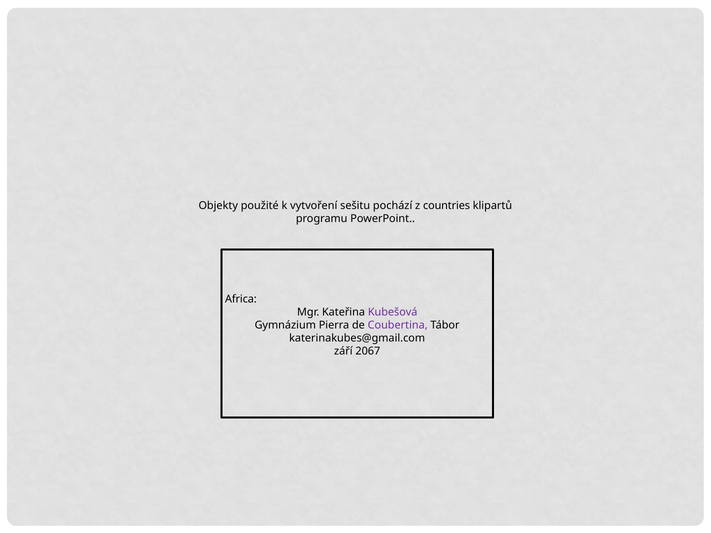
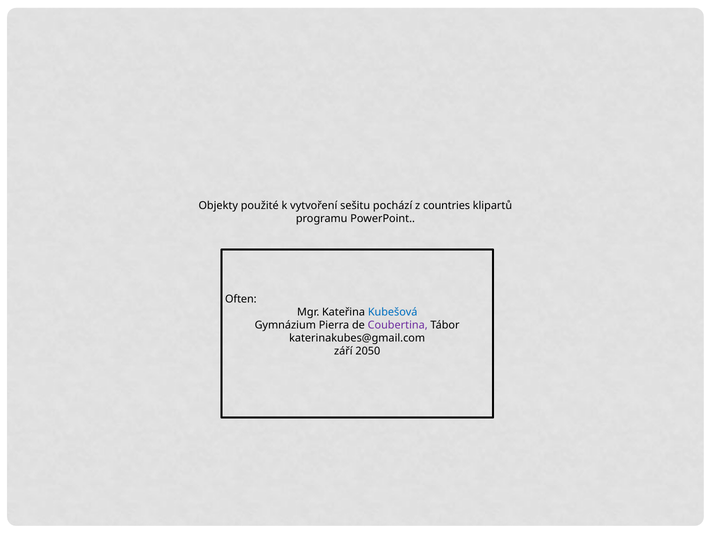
Africa: Africa -> Often
Kubešová colour: purple -> blue
2067: 2067 -> 2050
